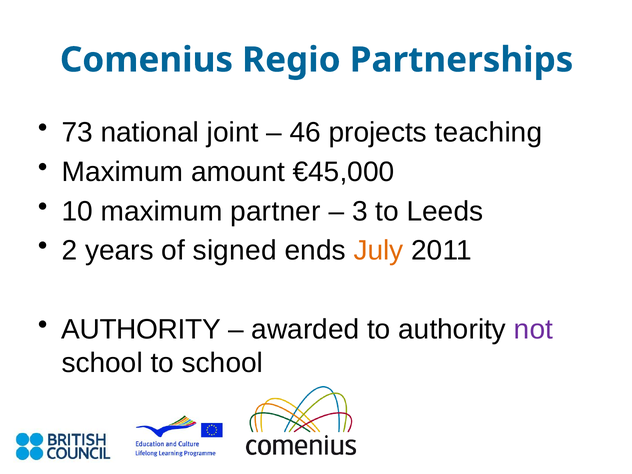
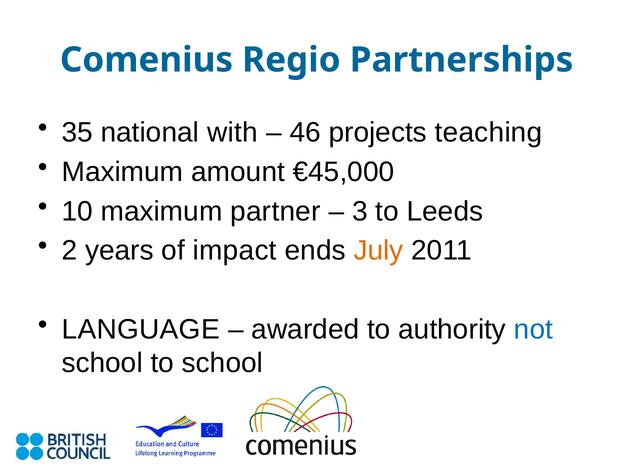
73: 73 -> 35
joint: joint -> with
signed: signed -> impact
AUTHORITY at (141, 329): AUTHORITY -> LANGUAGE
not colour: purple -> blue
